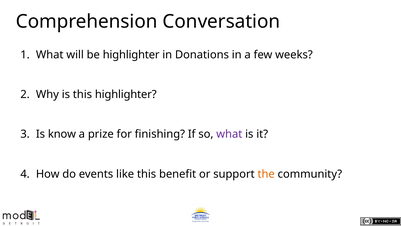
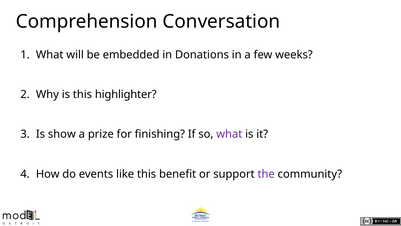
be highlighter: highlighter -> embedded
know: know -> show
the colour: orange -> purple
